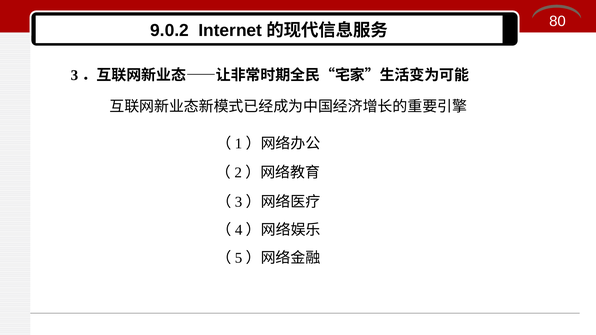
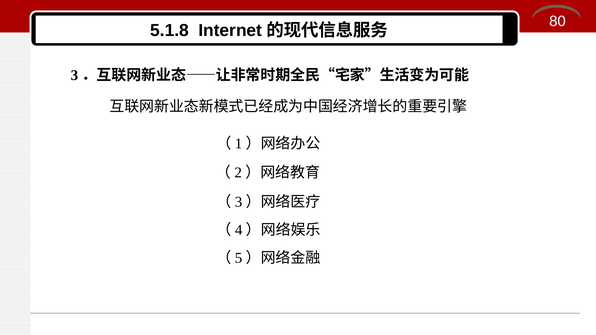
9.0.2: 9.0.2 -> 5.1.8
